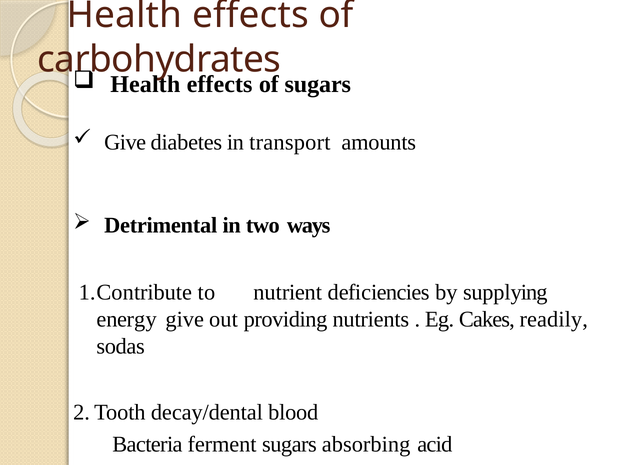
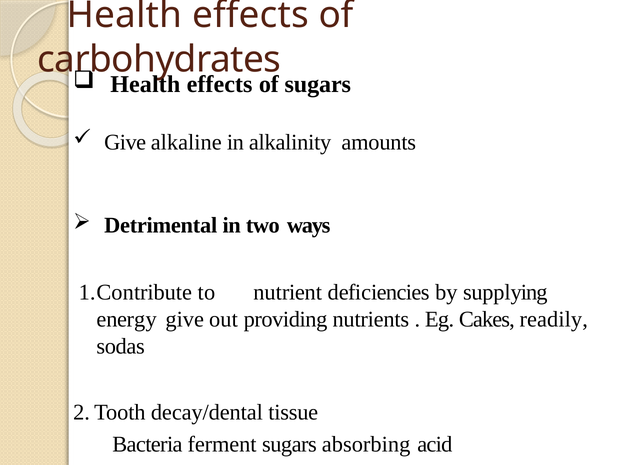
diabetes: diabetes -> alkaline
transport: transport -> alkalinity
blood: blood -> tissue
